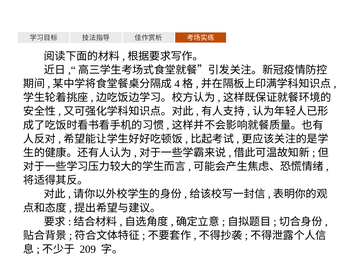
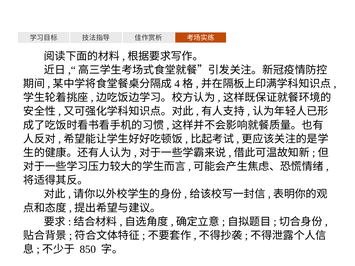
209: 209 -> 850
